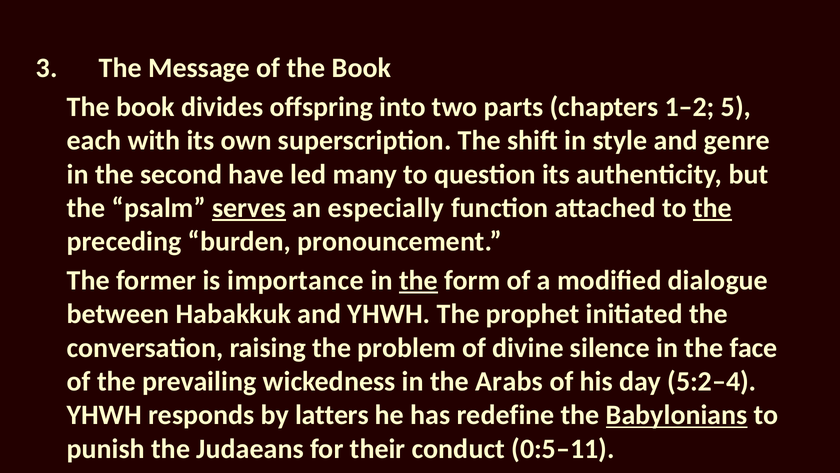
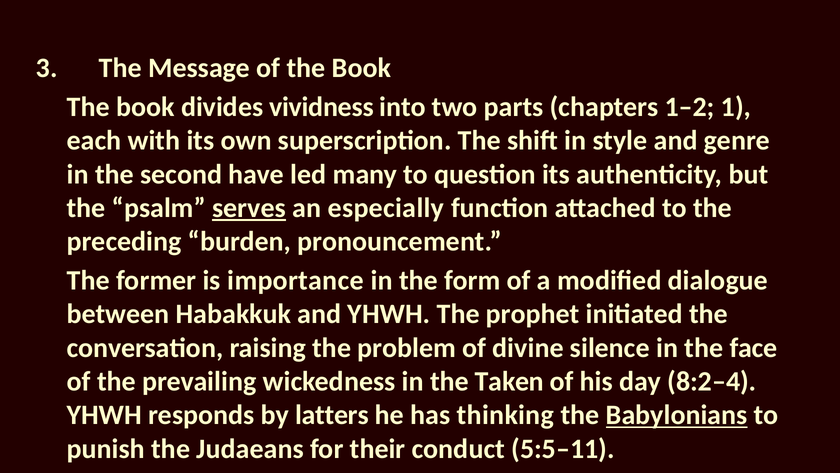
offspring: offspring -> vividness
5: 5 -> 1
the at (713, 208) underline: present -> none
the at (418, 280) underline: present -> none
Arabs: Arabs -> Taken
5:2–4: 5:2–4 -> 8:2–4
redefine: redefine -> thinking
0:5–11: 0:5–11 -> 5:5–11
